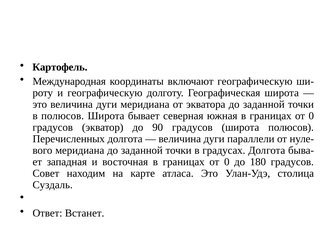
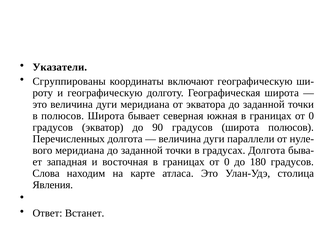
Картофель: Картофель -> Указатели
Международная: Международная -> Сгруппированы
Совет: Совет -> Слова
Суздаль: Суздаль -> Явления
